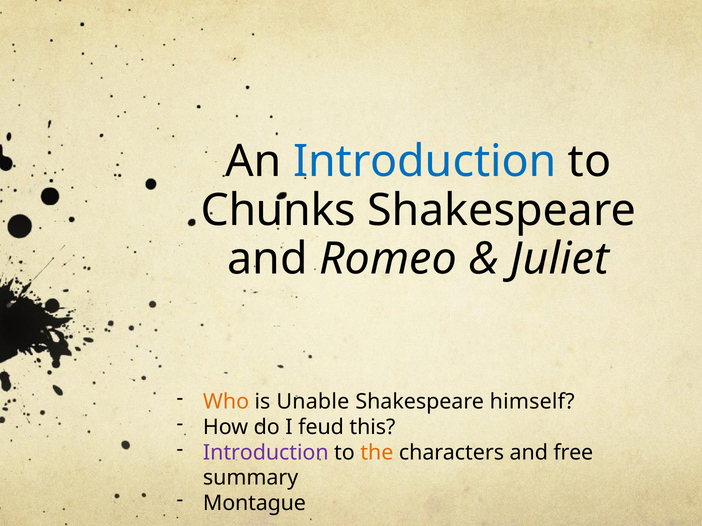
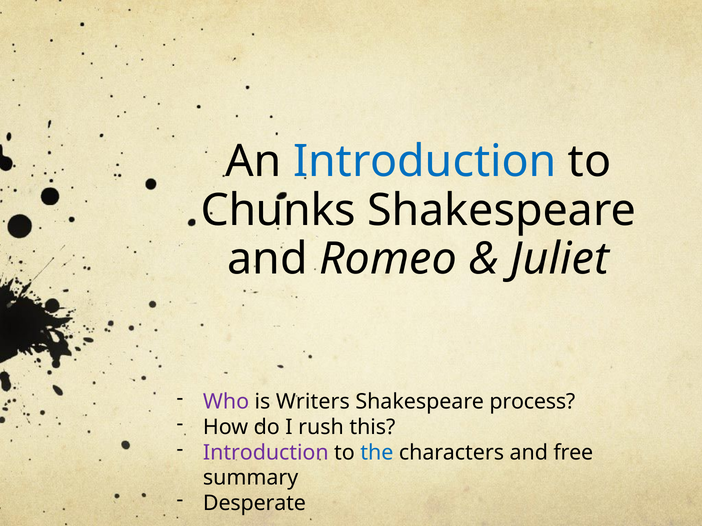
Who colour: orange -> purple
Unable: Unable -> Writers
himself: himself -> process
feud: feud -> rush
the colour: orange -> blue
Montague: Montague -> Desperate
